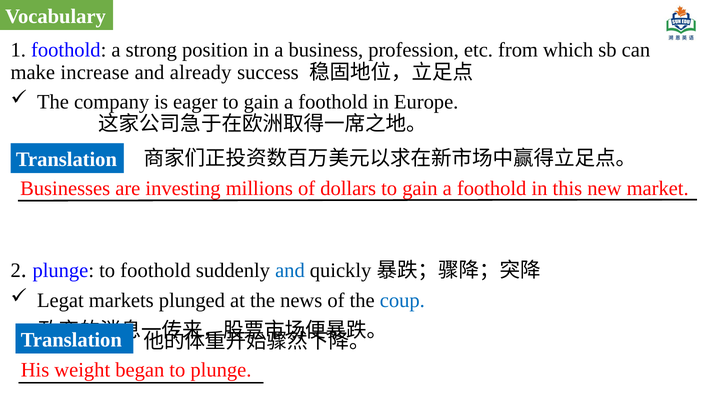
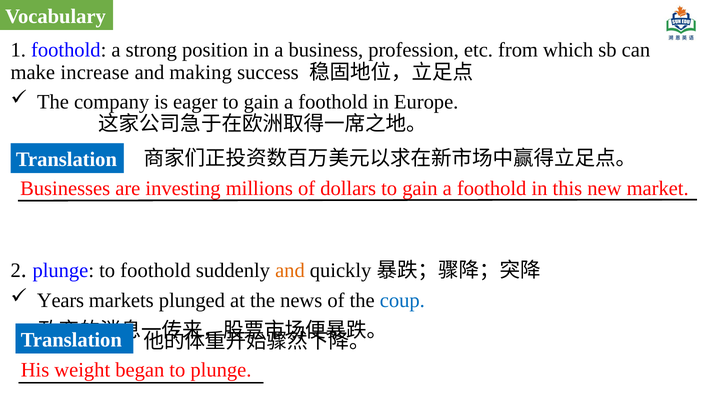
already: already -> making
and at (290, 270) colour: blue -> orange
Legat: Legat -> Years
